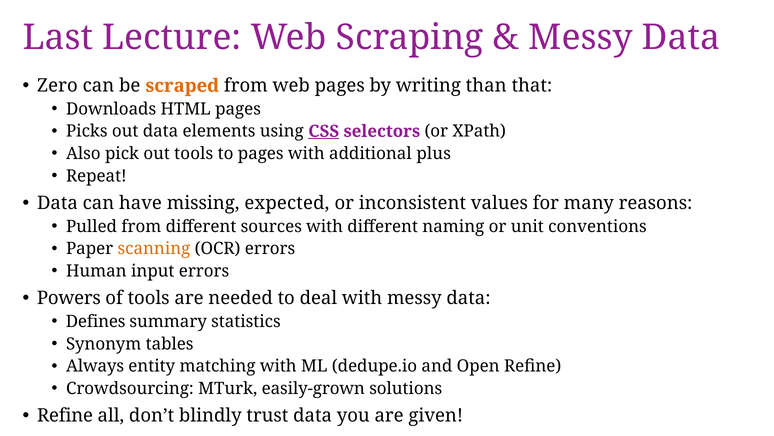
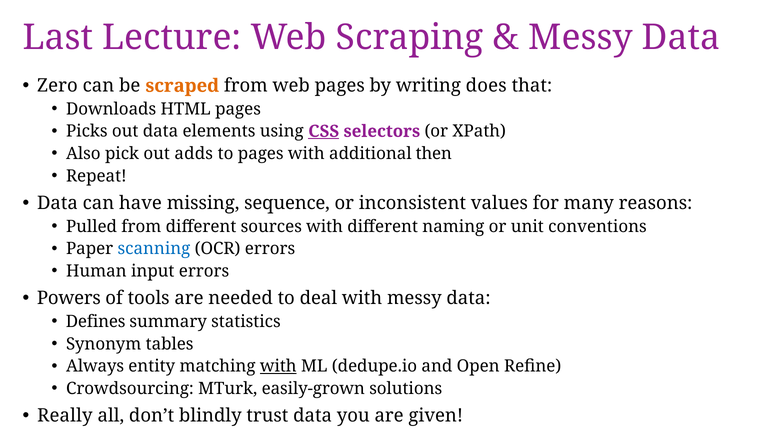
than: than -> does
out tools: tools -> adds
plus: plus -> then
expected: expected -> sequence
scanning colour: orange -> blue
with at (278, 366) underline: none -> present
Refine at (65, 415): Refine -> Really
